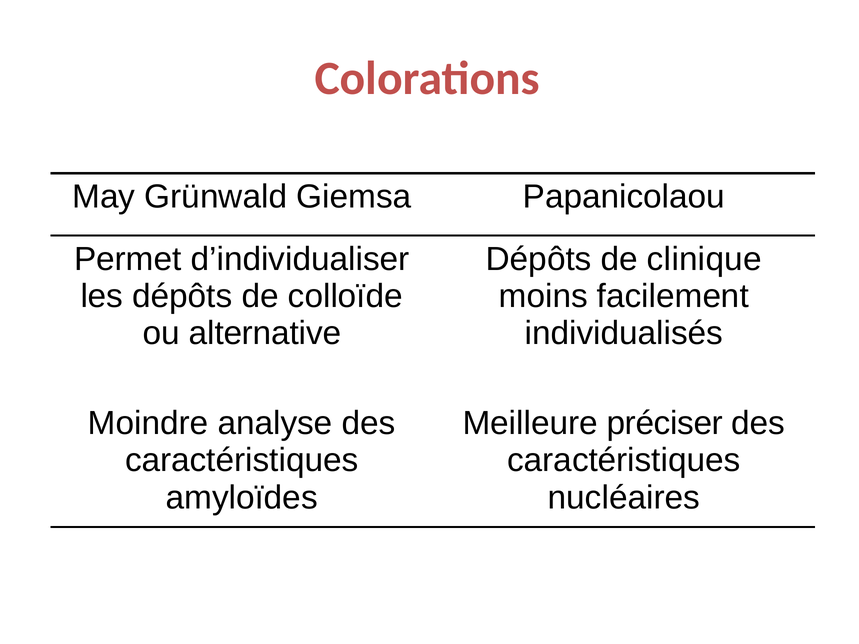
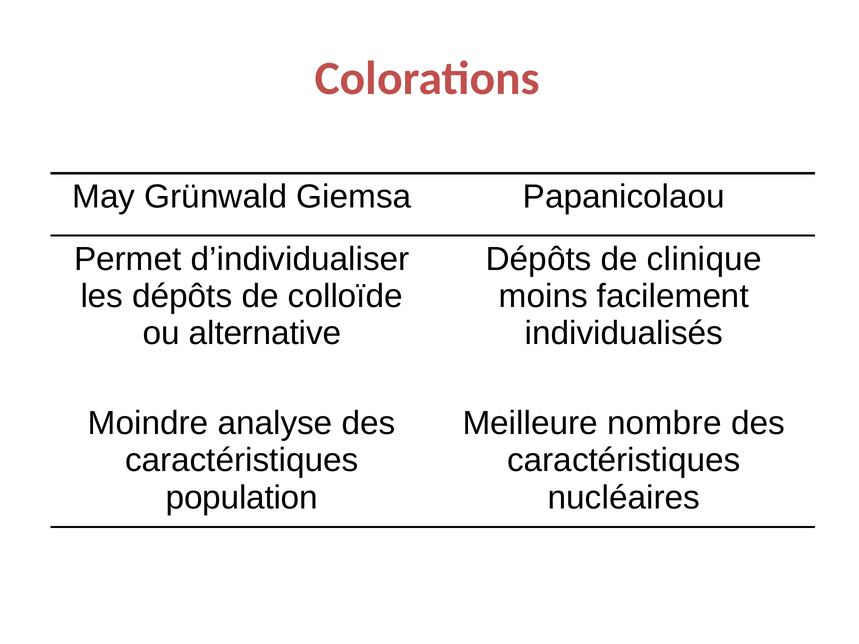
préciser: préciser -> nombre
amyloïdes: amyloïdes -> population
